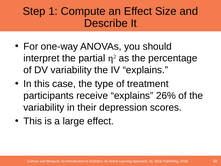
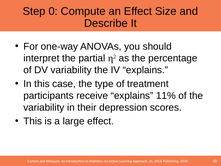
1: 1 -> 0
26%: 26% -> 11%
